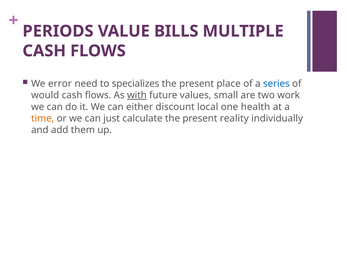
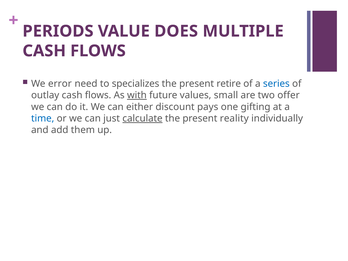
BILLS: BILLS -> DOES
place: place -> retire
would: would -> outlay
work: work -> offer
local: local -> pays
health: health -> gifting
time colour: orange -> blue
calculate underline: none -> present
